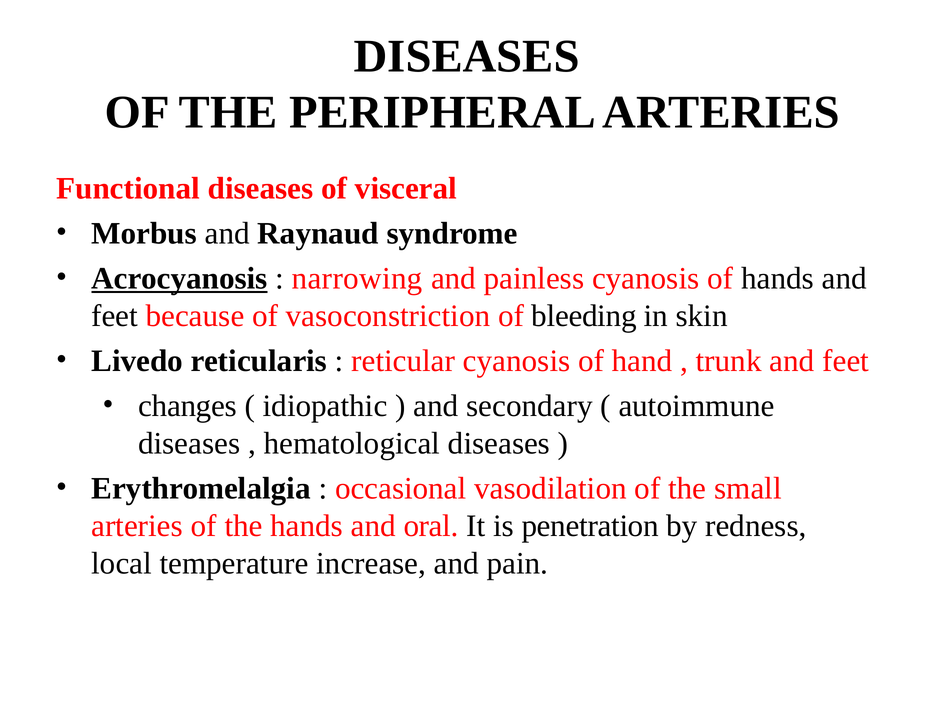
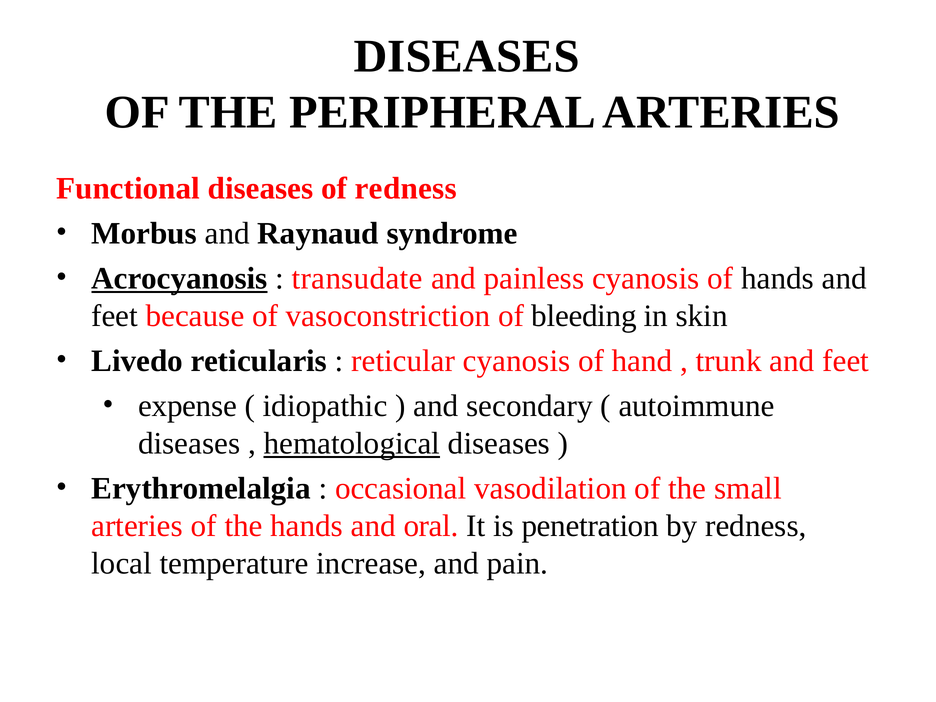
of visceral: visceral -> redness
narrowing: narrowing -> transudate
changes: changes -> expense
hematological underline: none -> present
